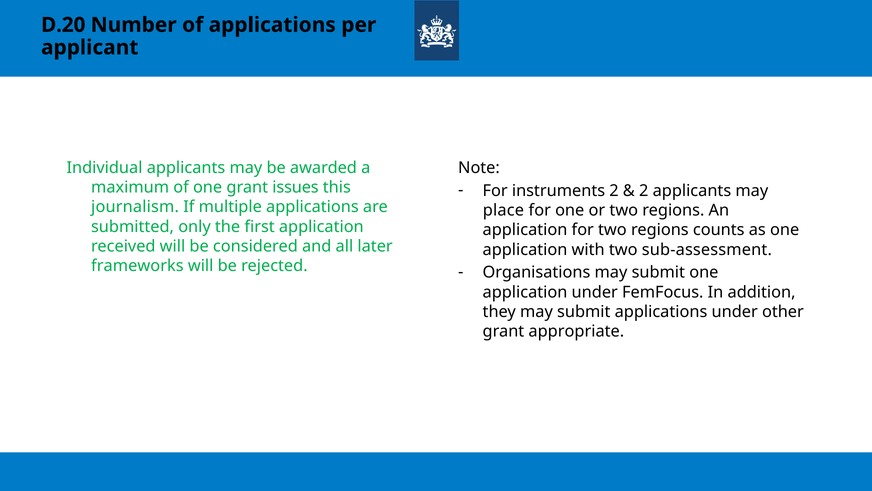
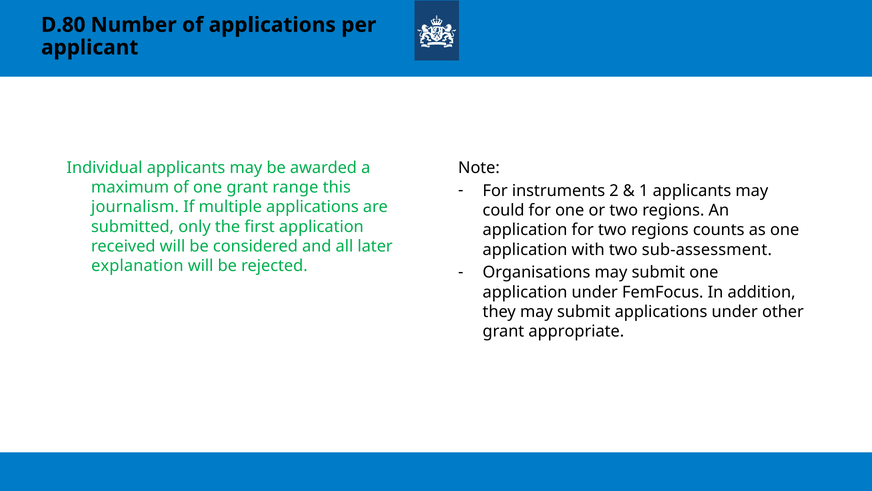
D.20: D.20 -> D.80
2 at (644, 190): 2 -> 1
issues: issues -> range
place: place -> could
frameworks: frameworks -> explanation
